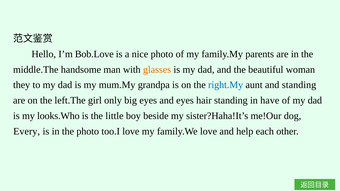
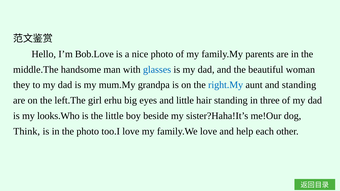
glasses colour: orange -> blue
only: only -> erhu
and eyes: eyes -> little
have: have -> three
Every: Every -> Think
